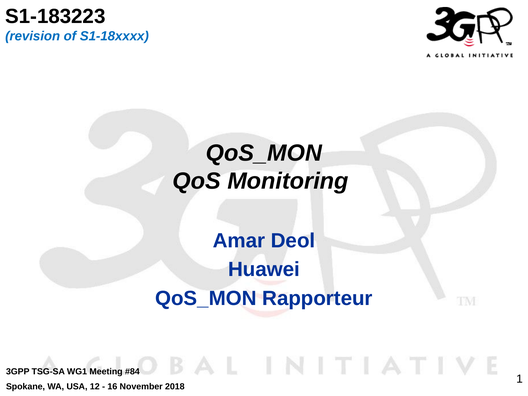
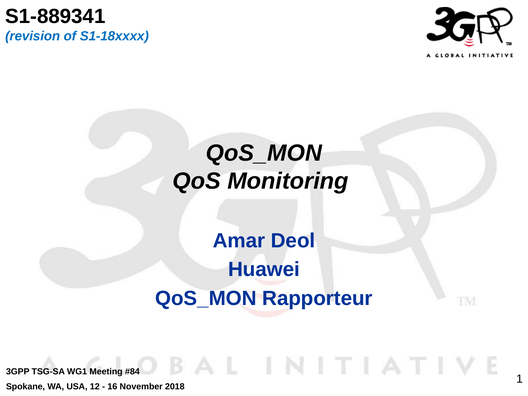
S1-183223: S1-183223 -> S1-889341
